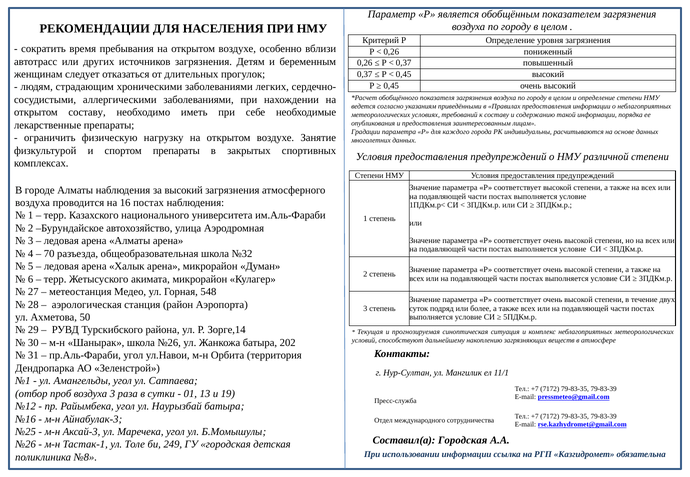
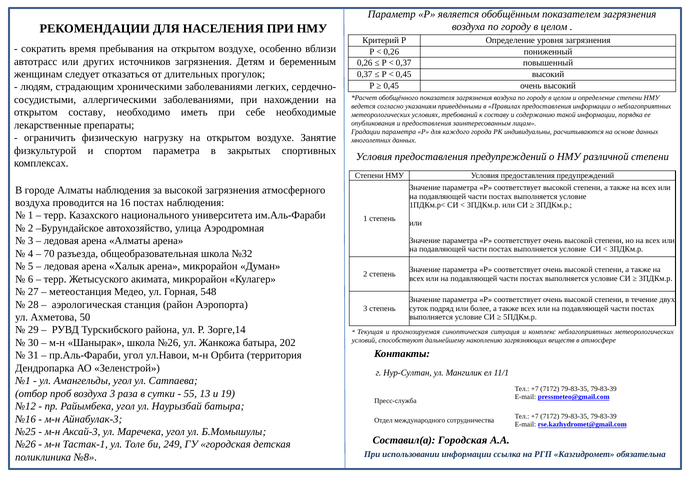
спортом препараты: препараты -> параметра
за высокий: высокий -> высокой
01: 01 -> 55
